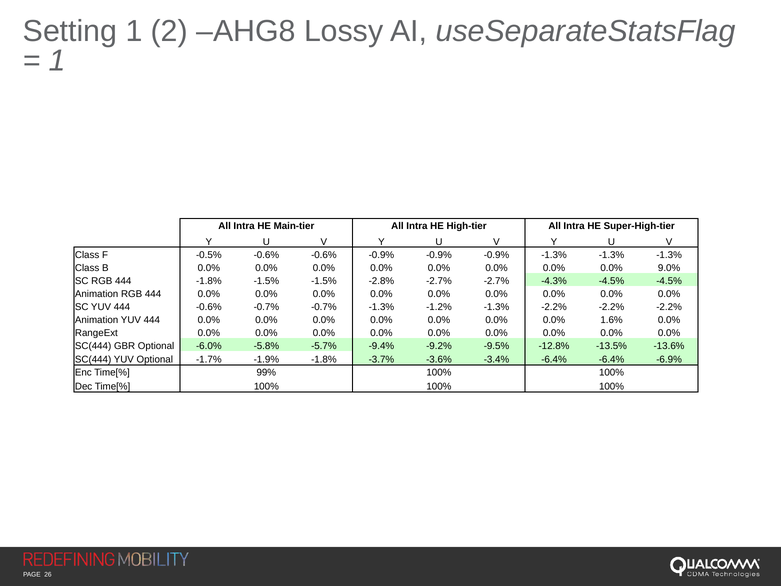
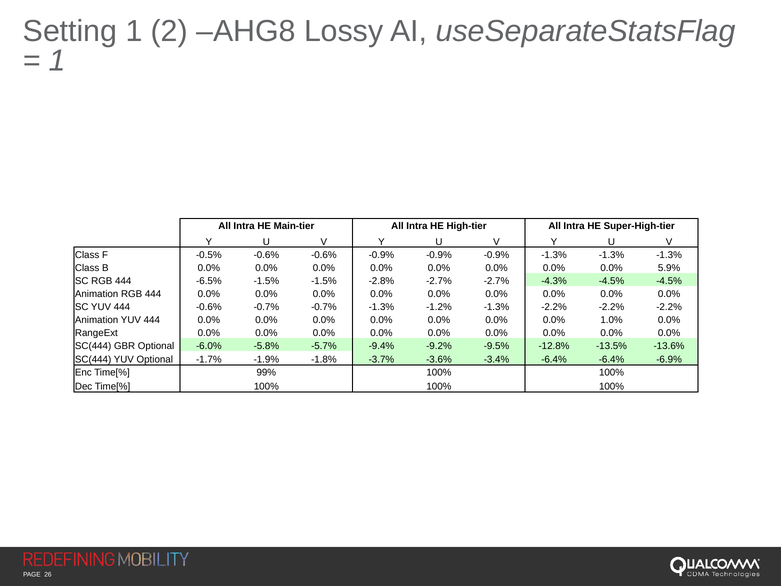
9.0%: 9.0% -> 5.9%
444 -1.8%: -1.8% -> -6.5%
1.6%: 1.6% -> 1.0%
